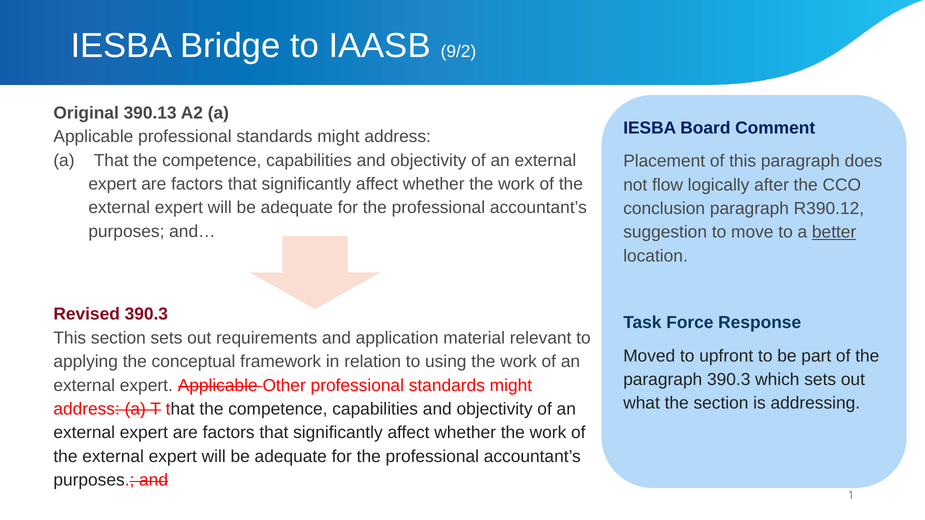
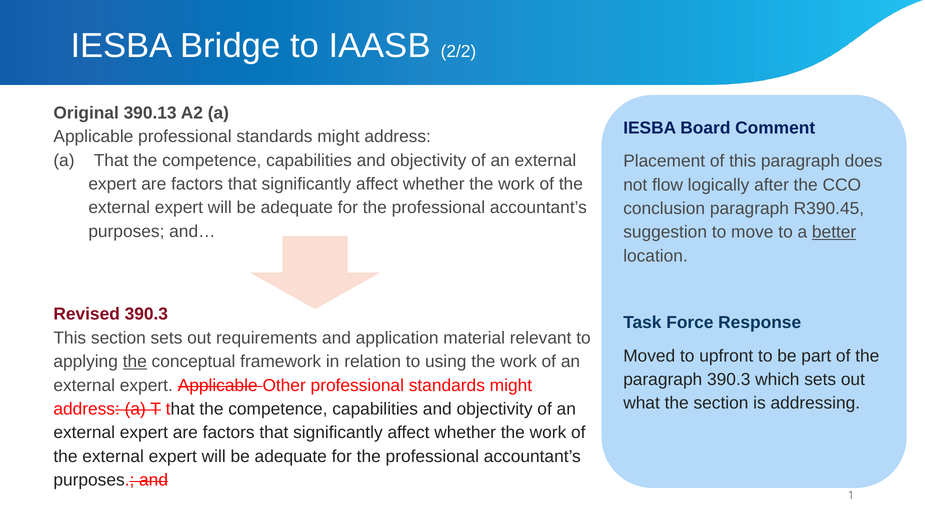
9/2: 9/2 -> 2/2
R390.12: R390.12 -> R390.45
the at (135, 362) underline: none -> present
